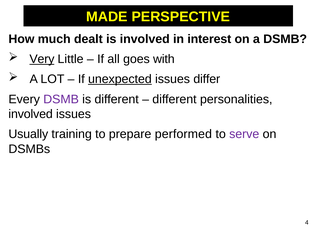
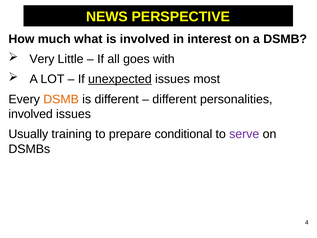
MADE: MADE -> NEWS
dealt: dealt -> what
Very underline: present -> none
differ: differ -> most
DSMB at (61, 99) colour: purple -> orange
performed: performed -> conditional
